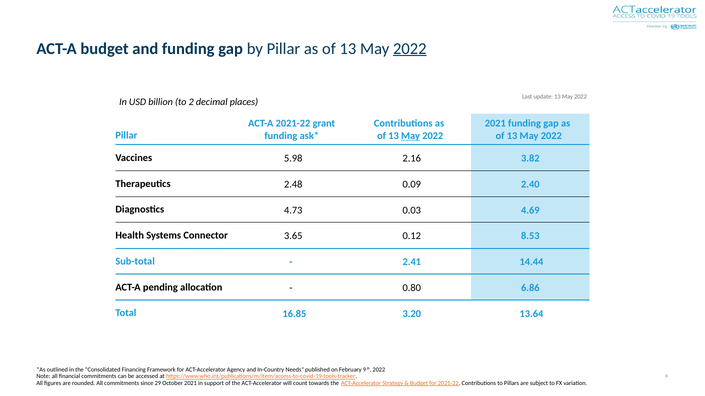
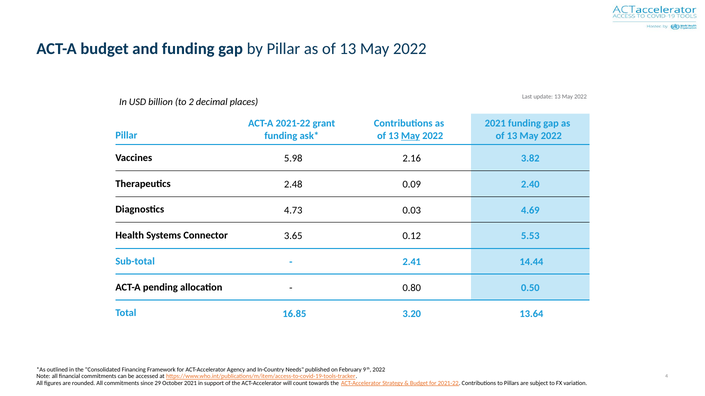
2022 at (410, 49) underline: present -> none
8.53: 8.53 -> 5.53
6.86: 6.86 -> 0.50
